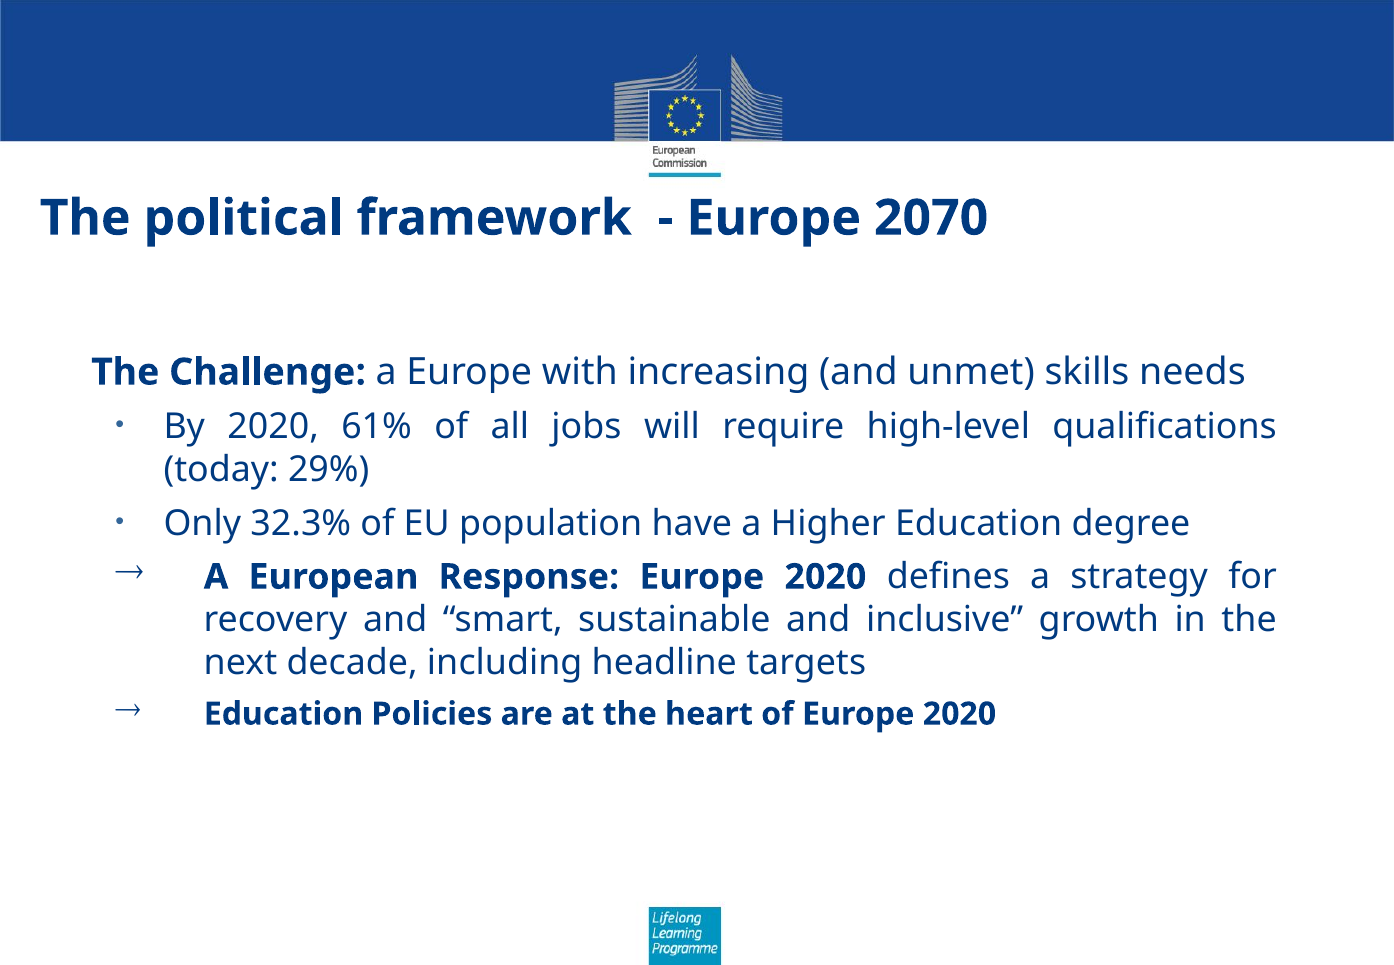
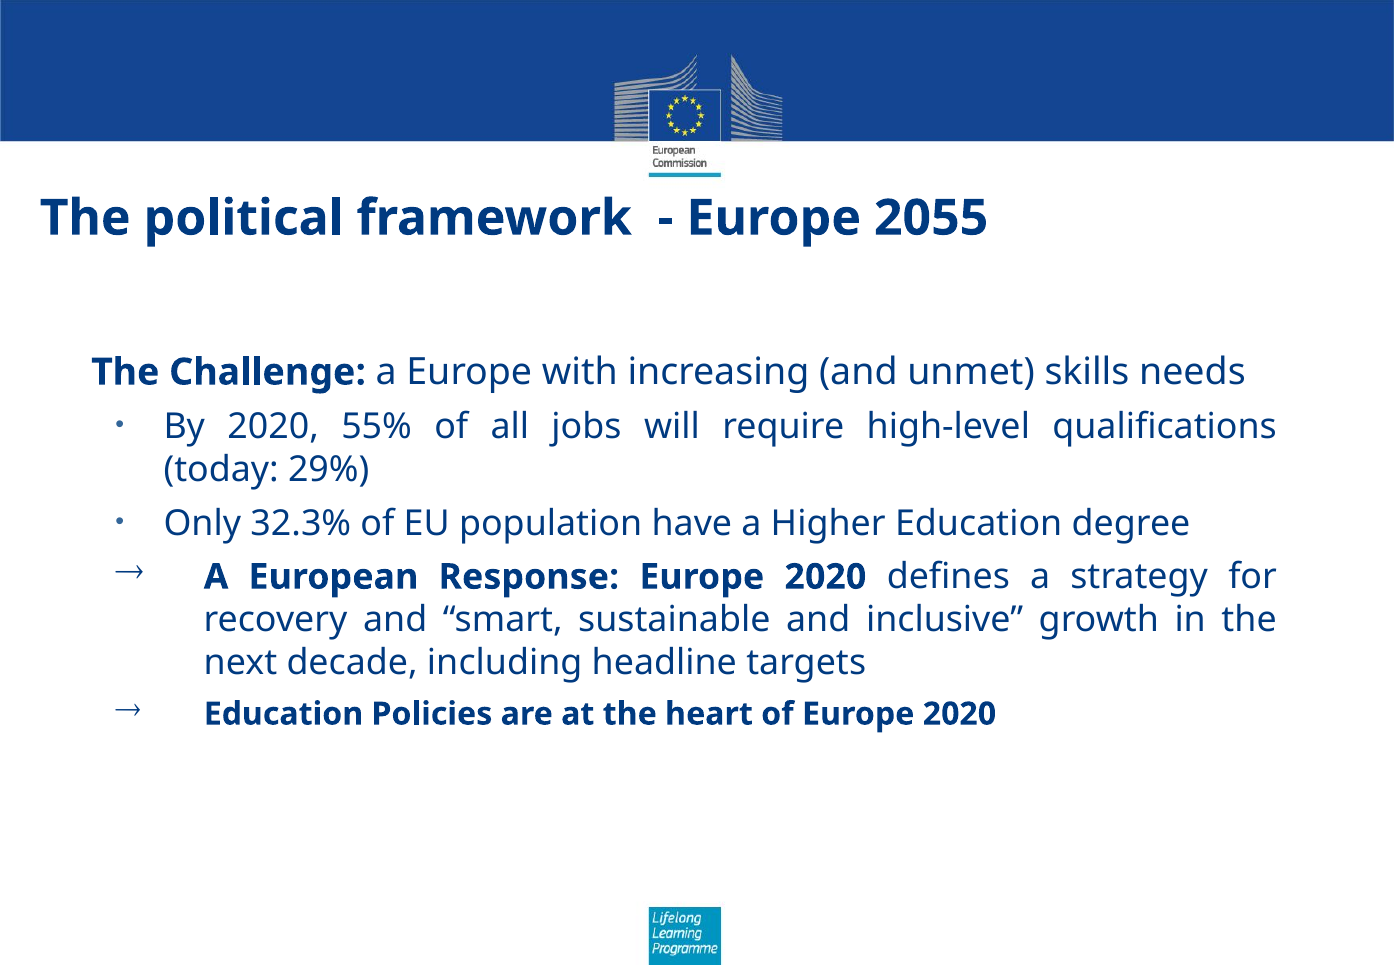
2070: 2070 -> 2055
61%: 61% -> 55%
